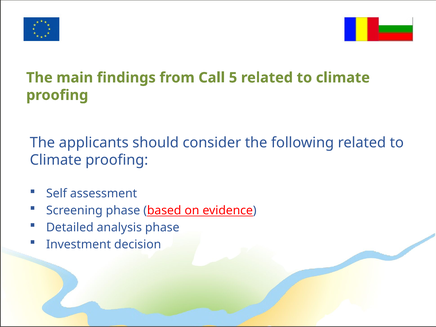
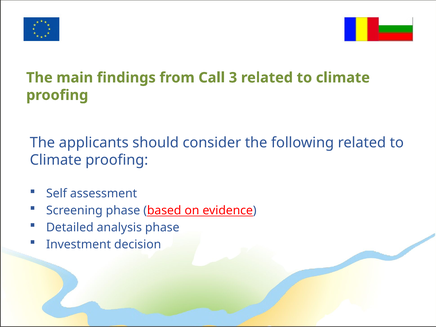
5: 5 -> 3
